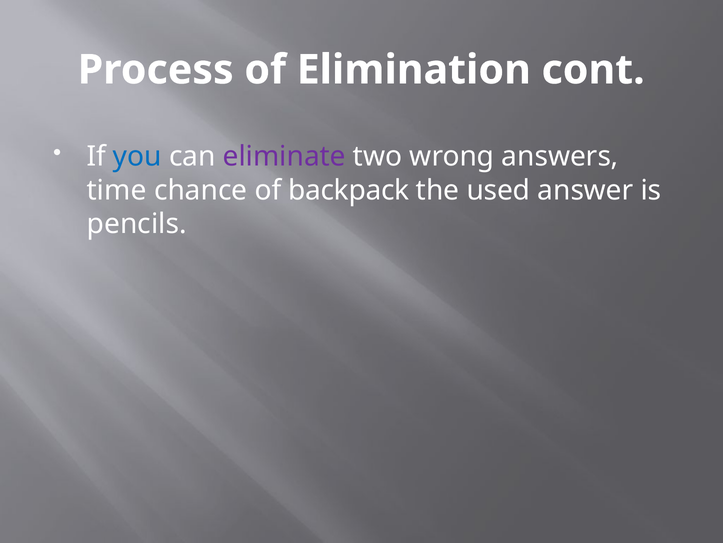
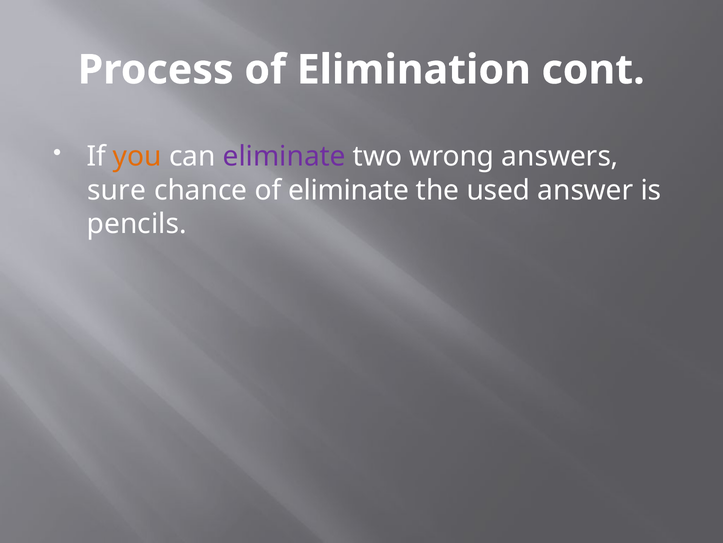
you colour: blue -> orange
time: time -> sure
of backpack: backpack -> eliminate
